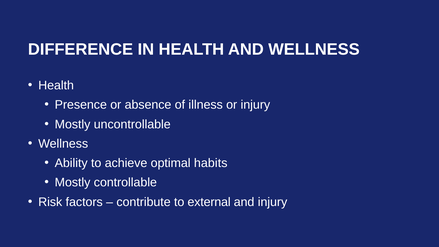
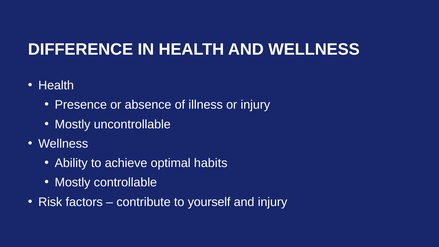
external: external -> yourself
